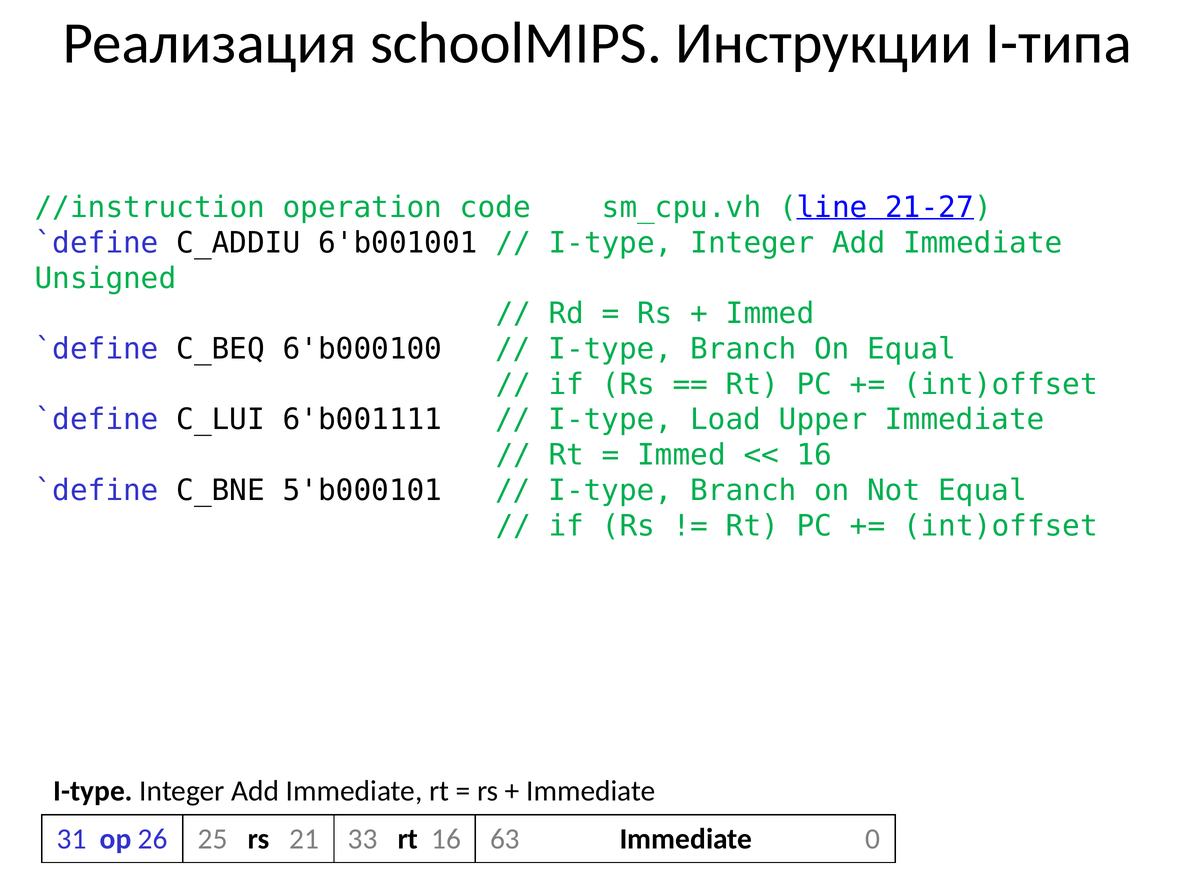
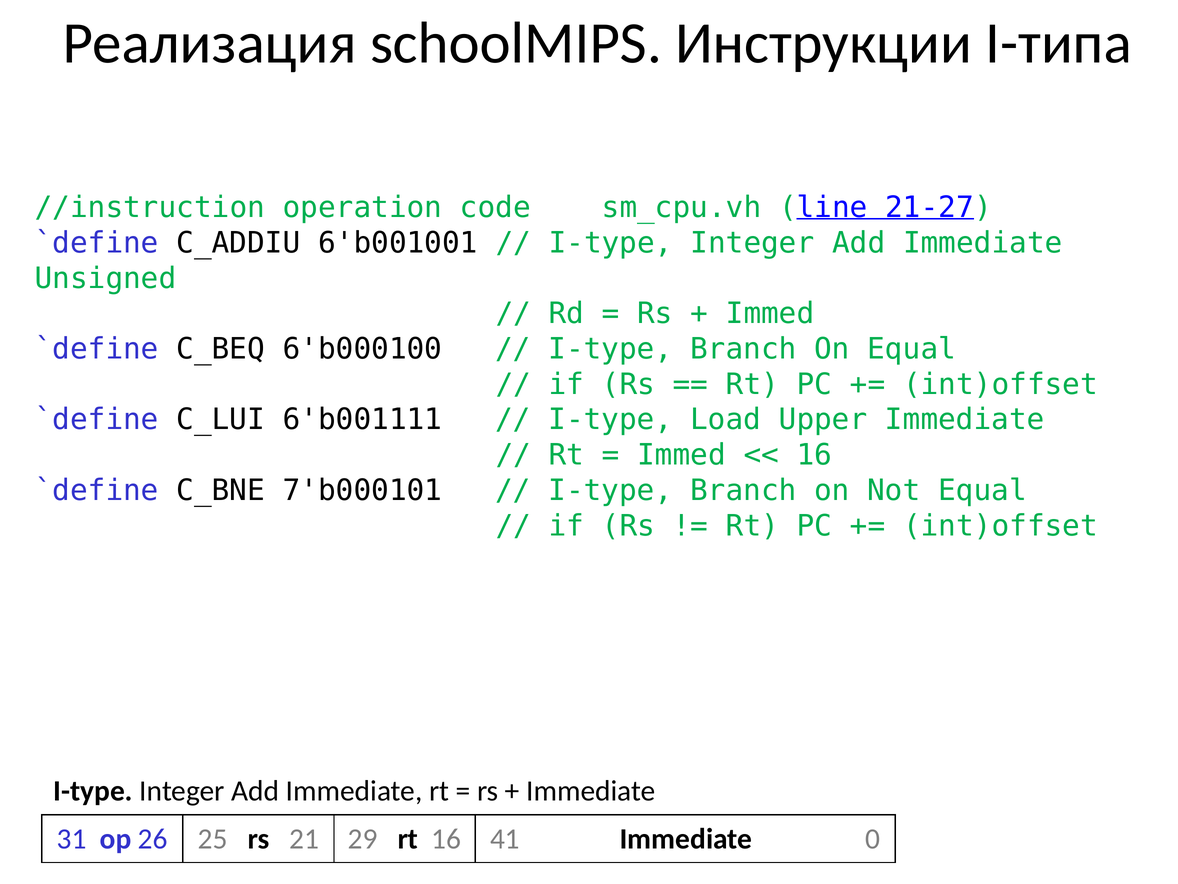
5'b000101: 5'b000101 -> 7'b000101
33: 33 -> 29
63: 63 -> 41
